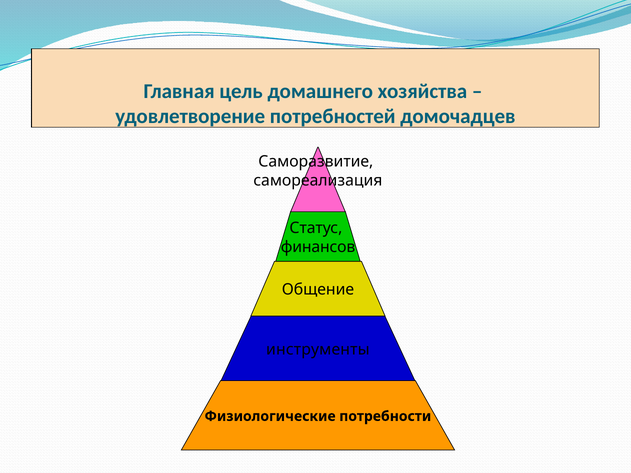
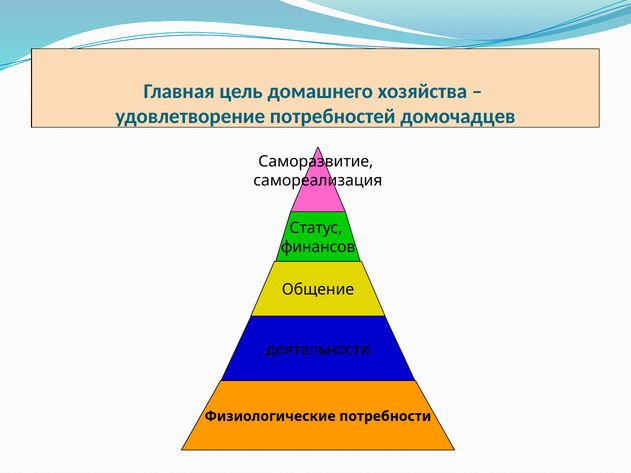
инструменты: инструменты -> деятельности
